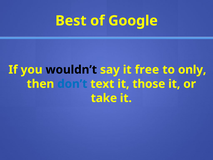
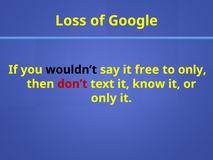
Best: Best -> Loss
don’t colour: blue -> red
those: those -> know
take at (104, 98): take -> only
